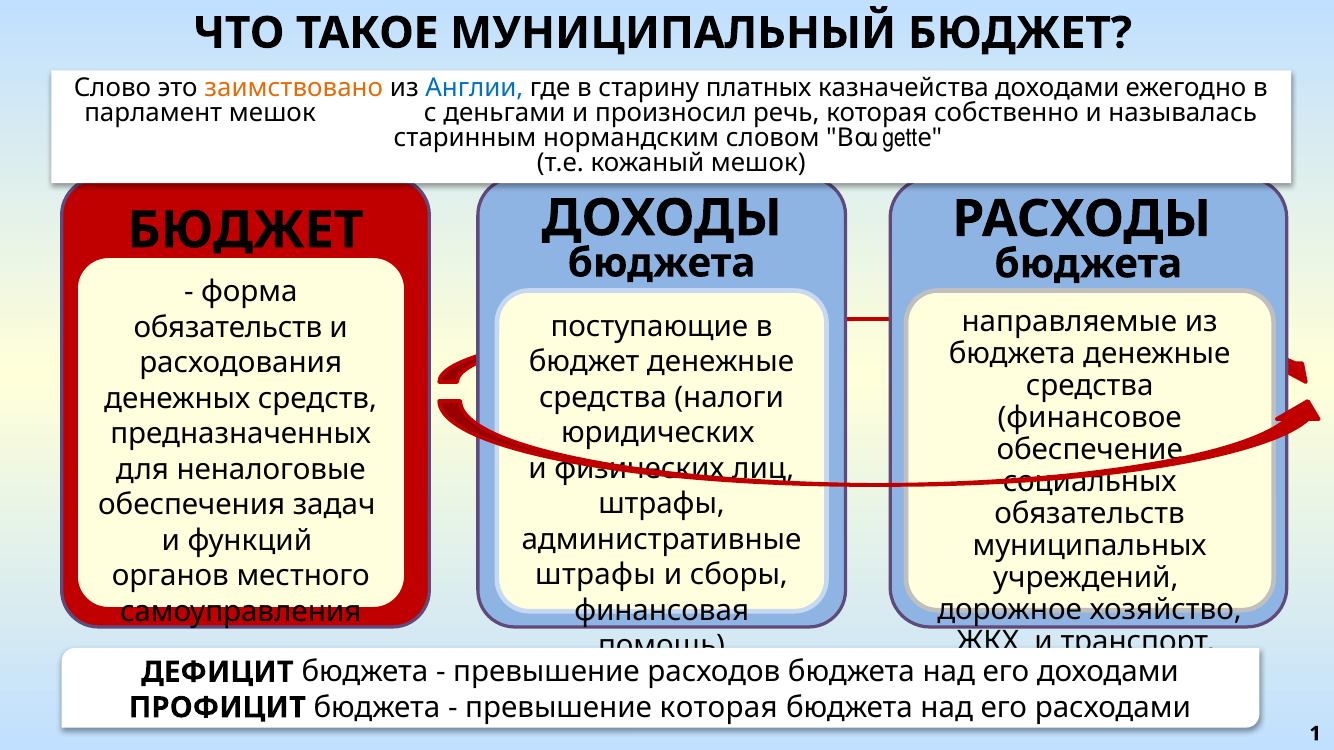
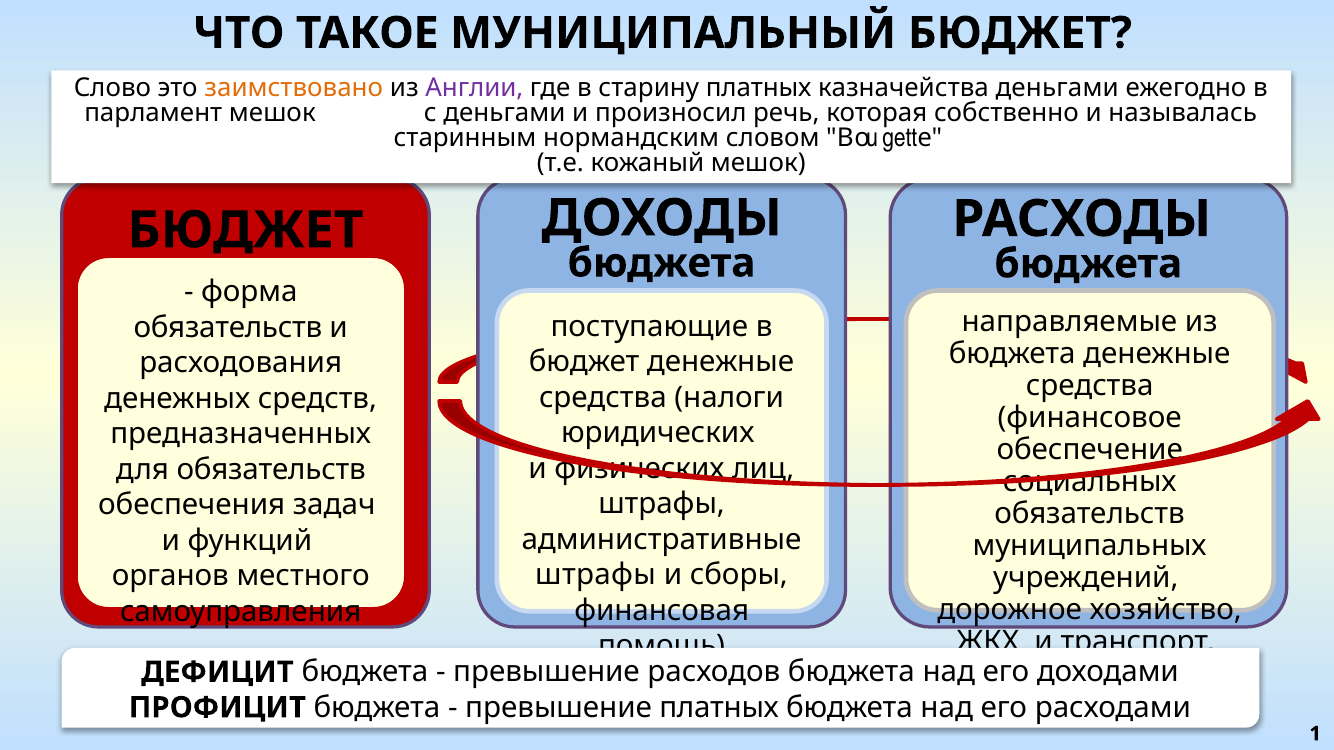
Англии colour: blue -> purple
казначейства доходами: доходами -> деньгами
для неналоговые: неналоговые -> обязательств
превышение которая: которая -> платных
